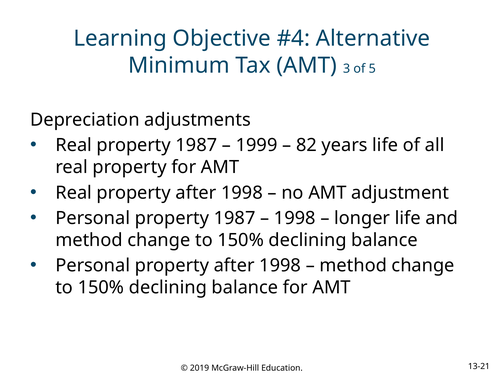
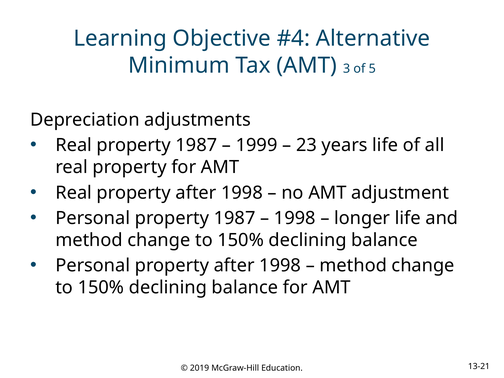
82: 82 -> 23
